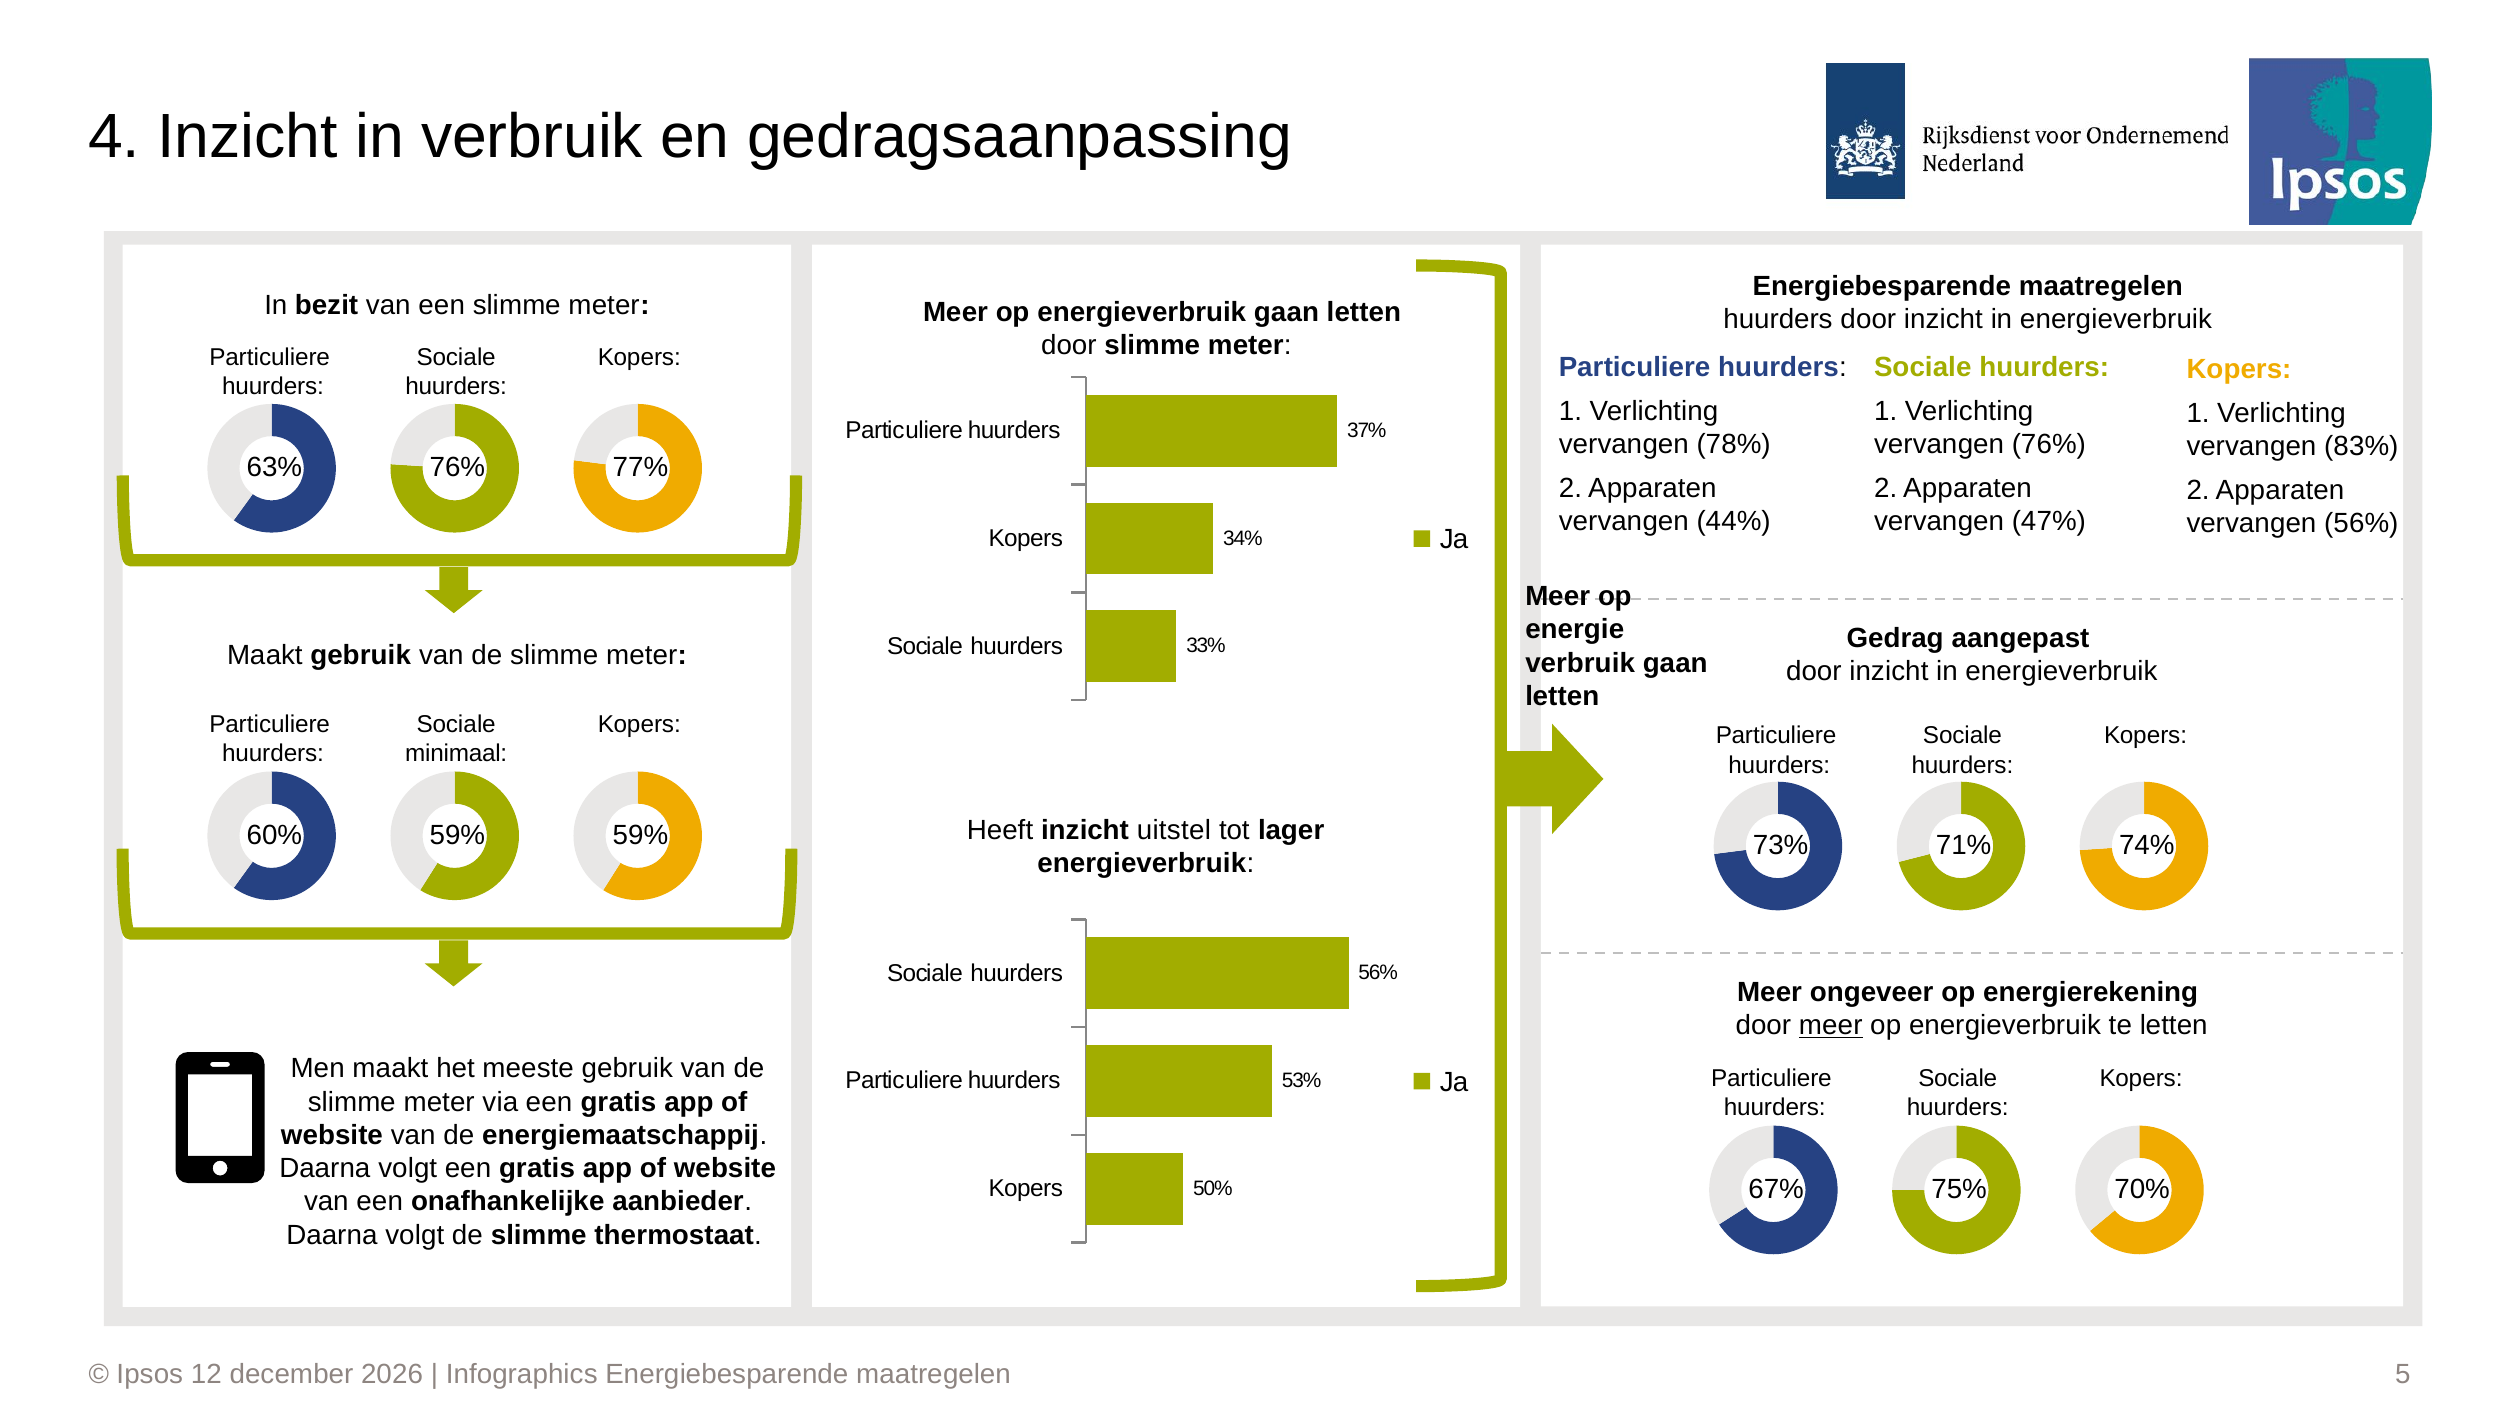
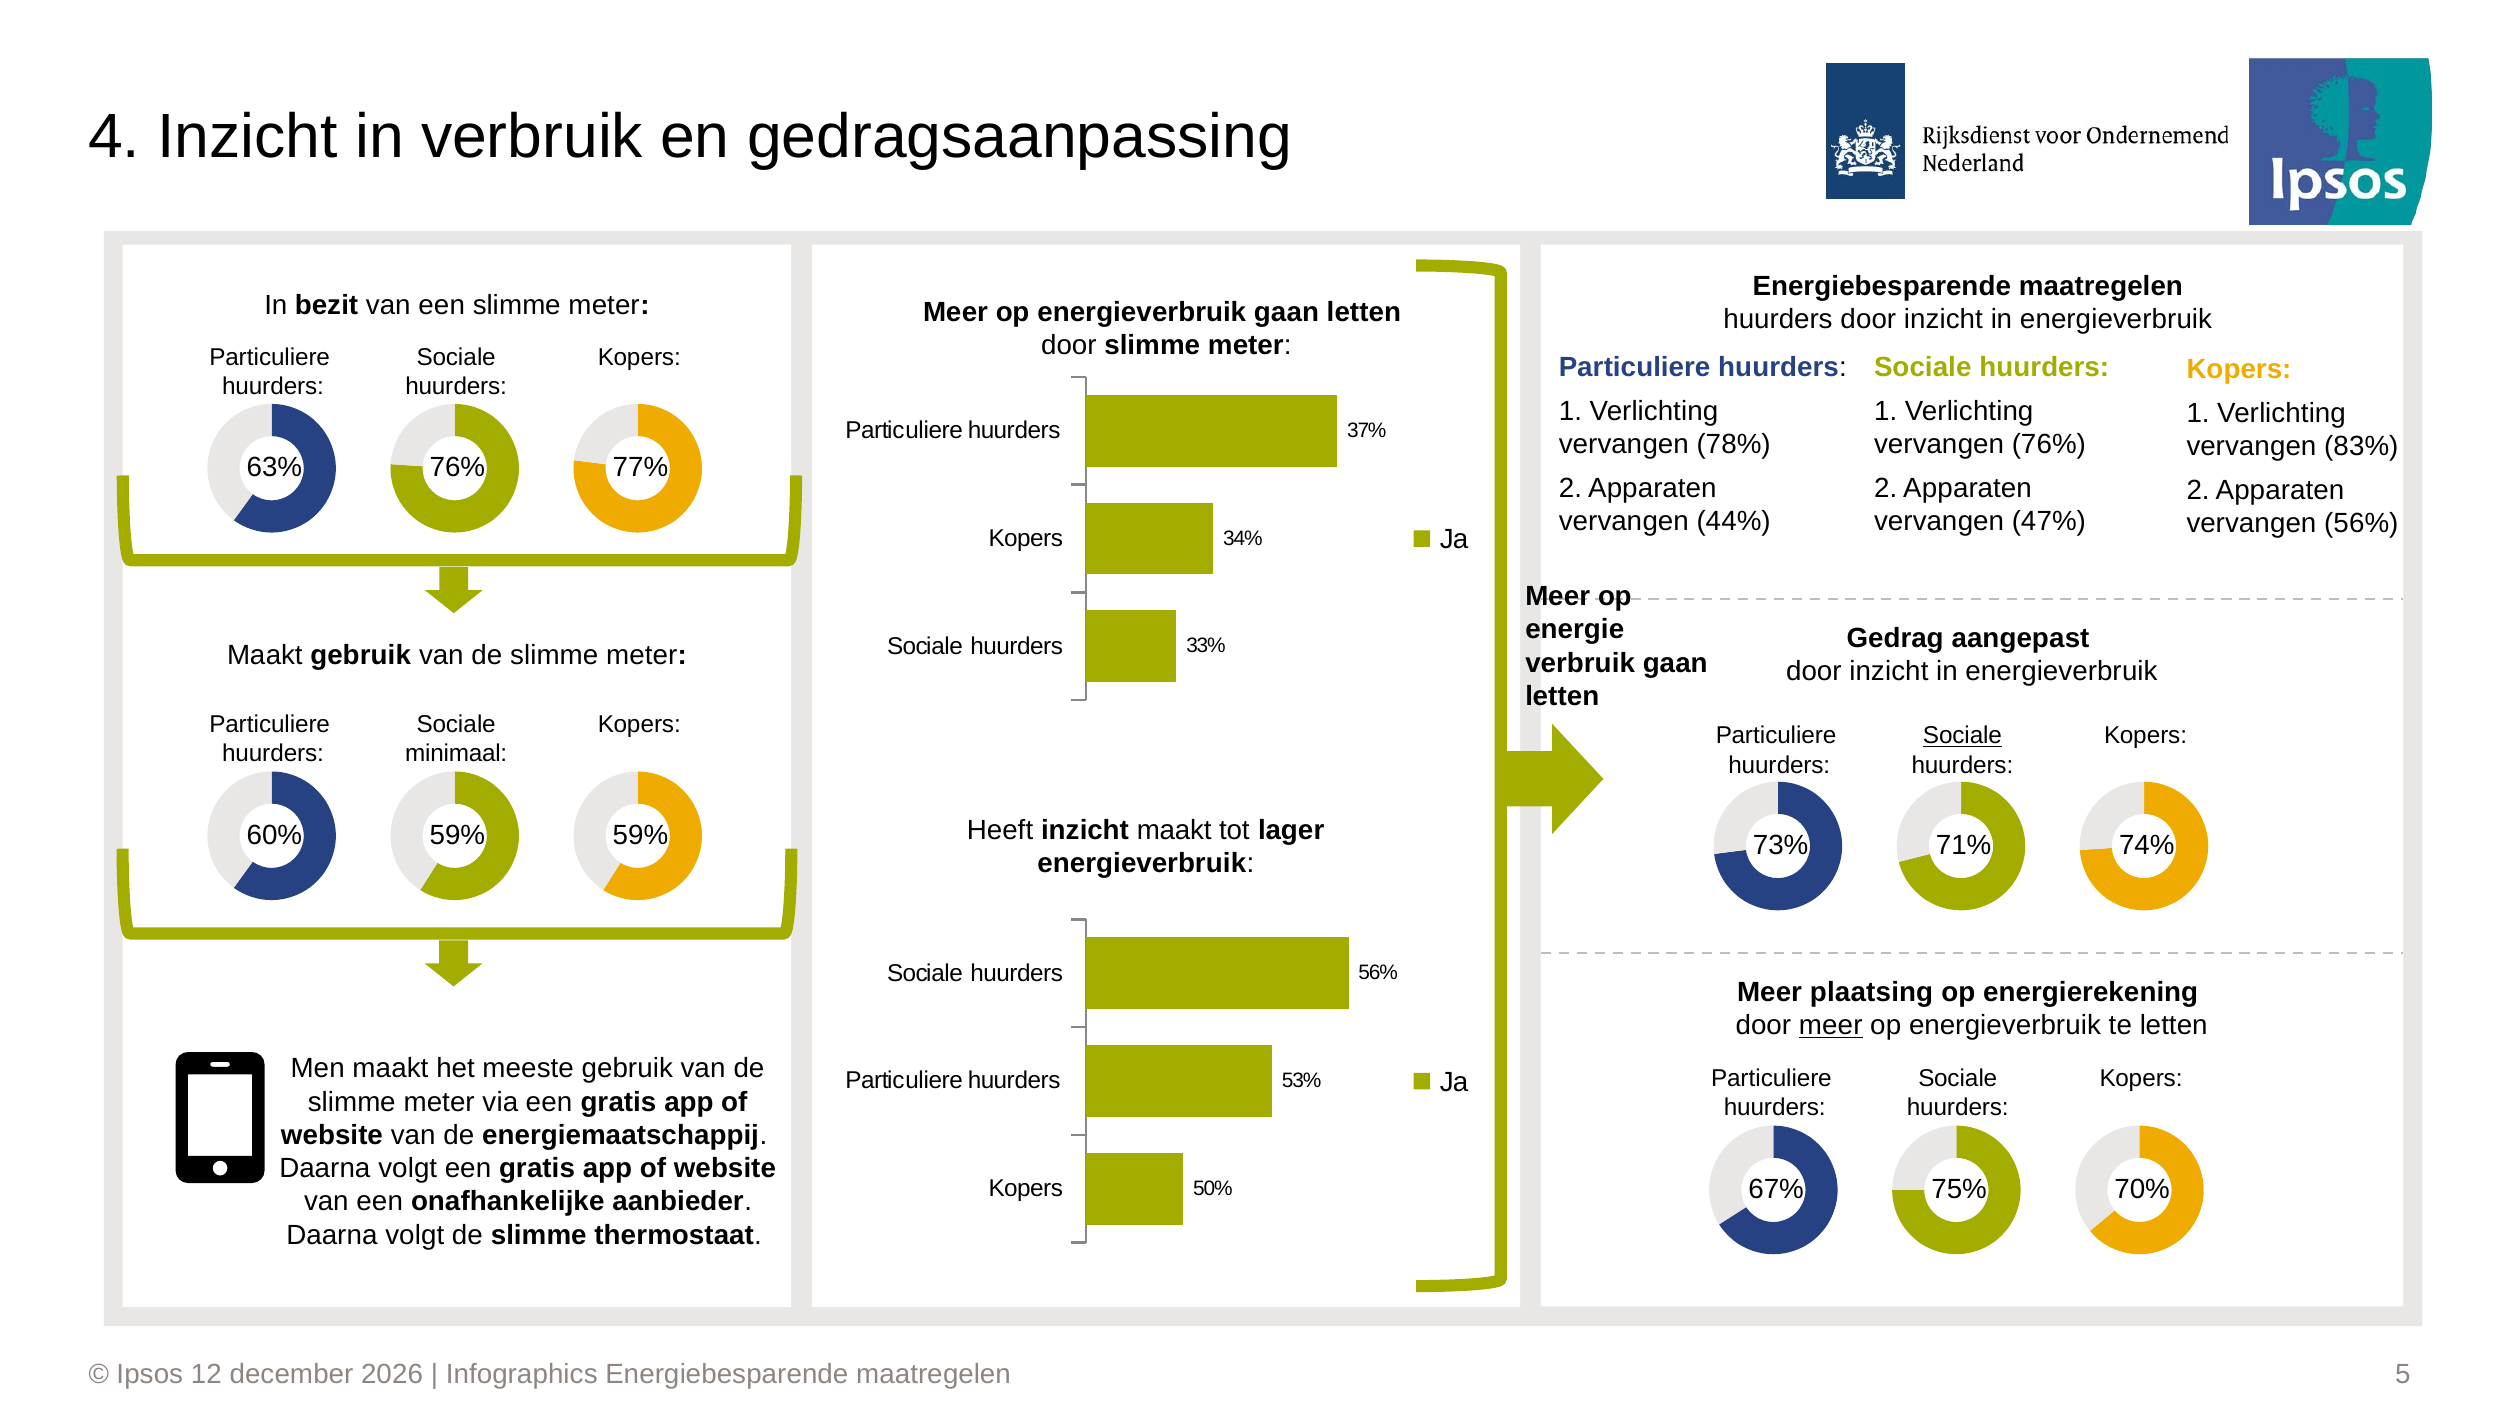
Sociale at (1962, 736) underline: none -> present
inzicht uitstel: uitstel -> maakt
ongeveer: ongeveer -> plaatsing
